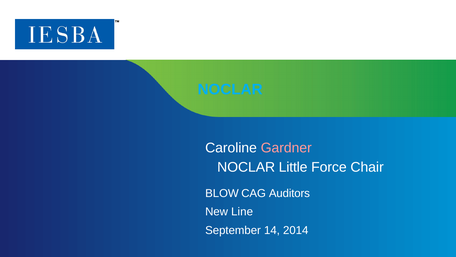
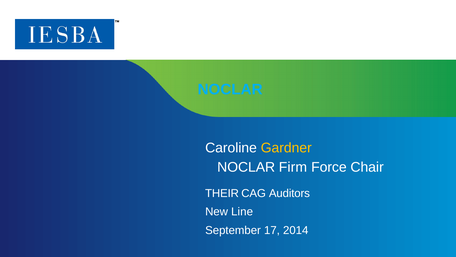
Gardner colour: pink -> yellow
Little: Little -> Firm
BLOW: BLOW -> THEIR
14: 14 -> 17
